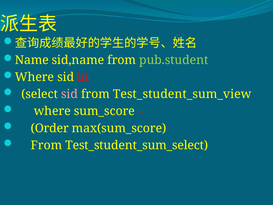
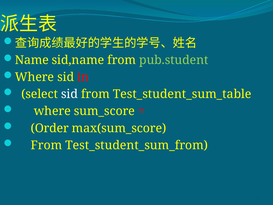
sid at (69, 94) colour: pink -> white
Test_student_sum_view: Test_student_sum_view -> Test_student_sum_table
Test_student_sum_select: Test_student_sum_select -> Test_student_sum_from
